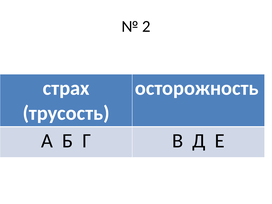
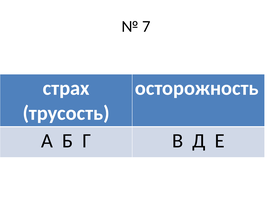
2: 2 -> 7
